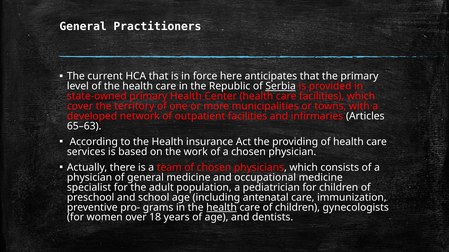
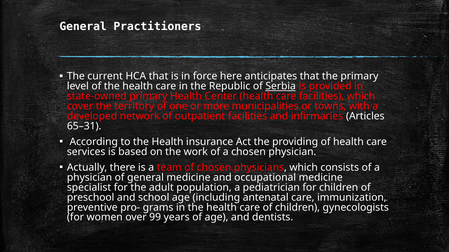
65–63: 65–63 -> 65–31
health at (222, 208) underline: present -> none
18: 18 -> 99
